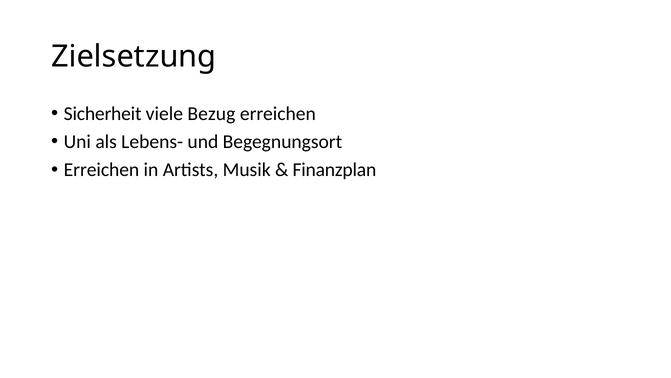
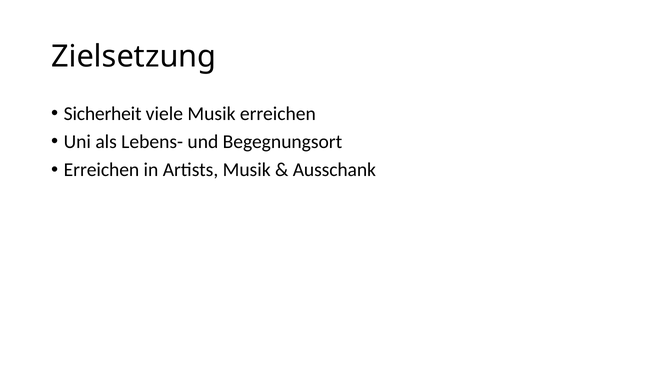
viele Bezug: Bezug -> Musik
Finanzplan: Finanzplan -> Ausschank
